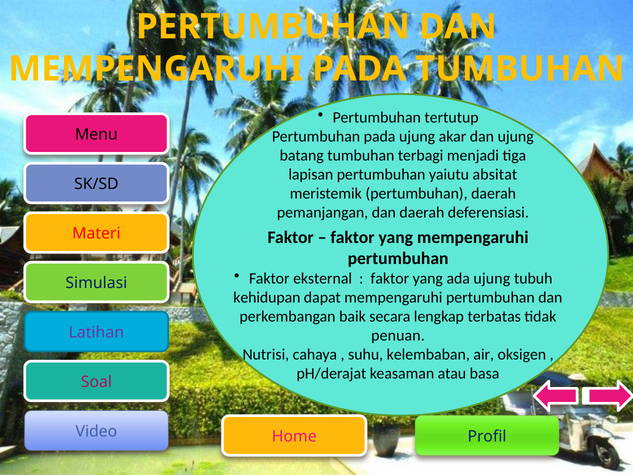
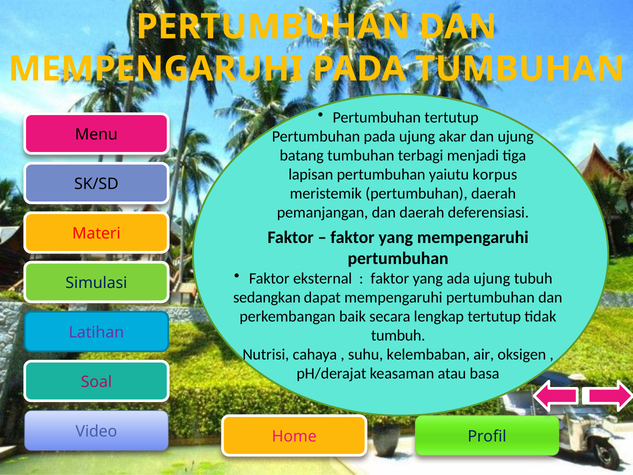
absitat: absitat -> korpus
kehidupan: kehidupan -> sedangkan
lengkap terbatas: terbatas -> tertutup
penuan: penuan -> tumbuh
